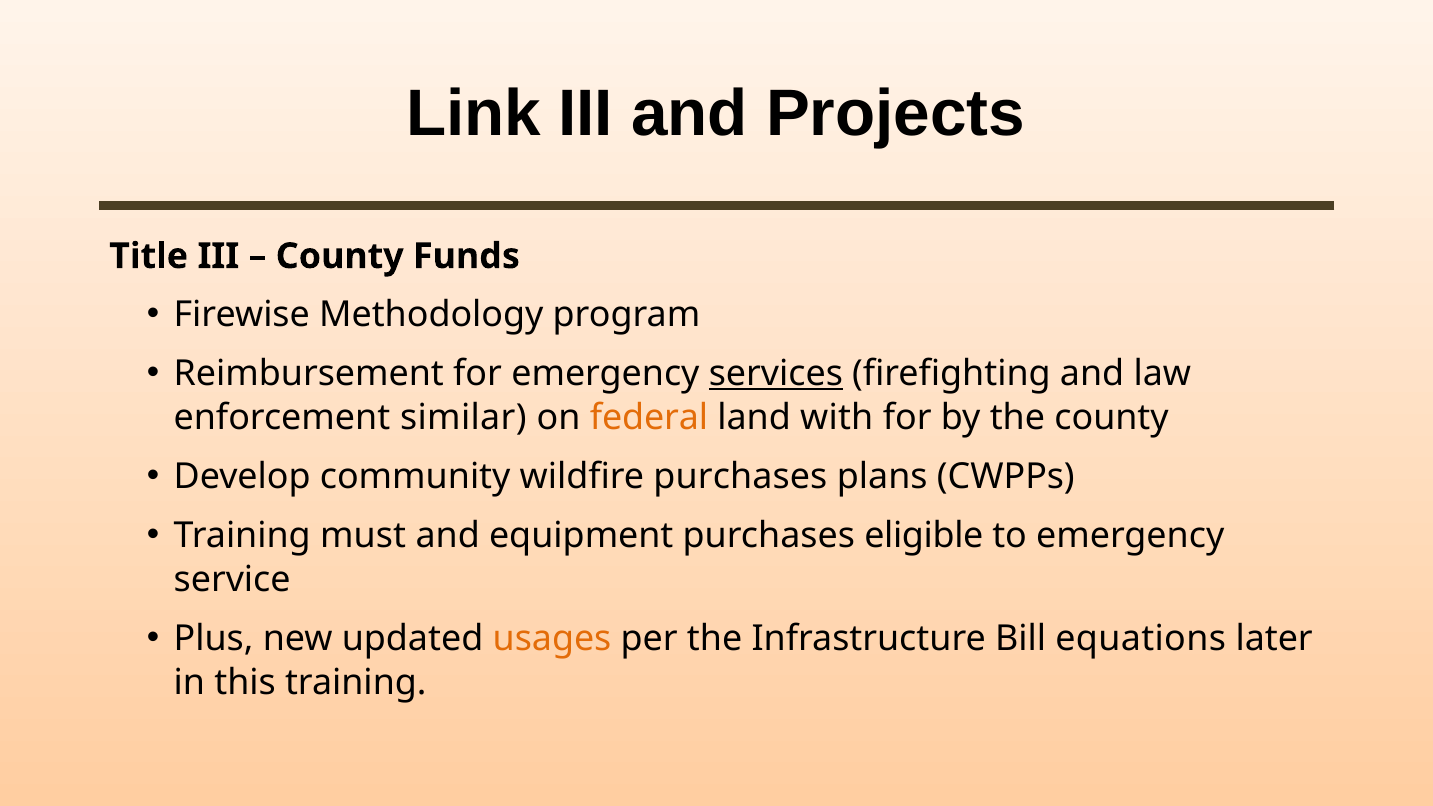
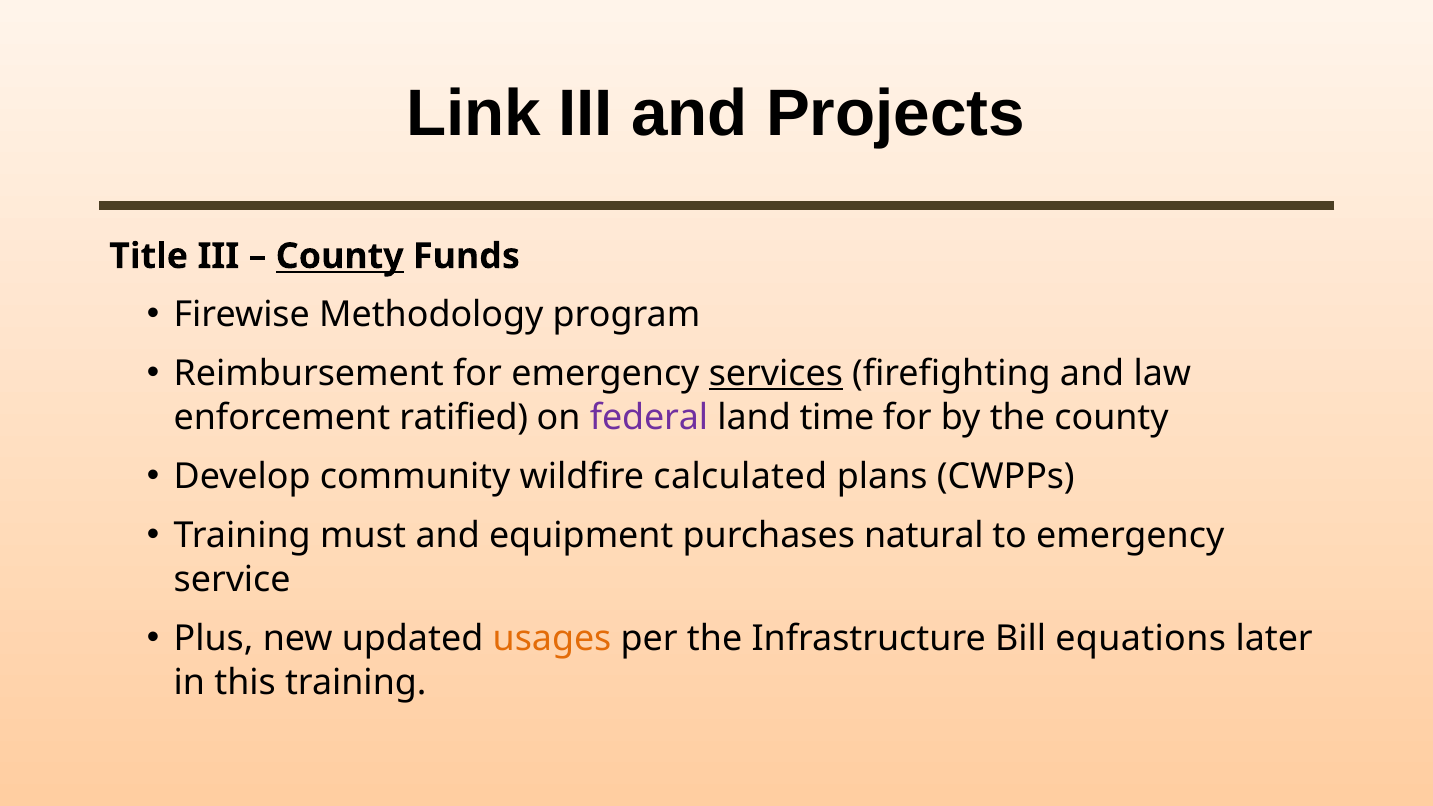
County at (340, 256) underline: none -> present
similar: similar -> ratified
federal colour: orange -> purple
with: with -> time
wildfire purchases: purchases -> calculated
eligible: eligible -> natural
